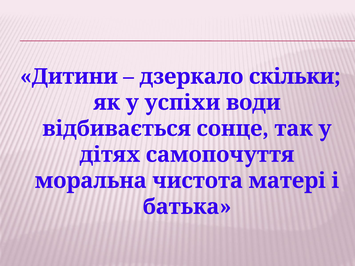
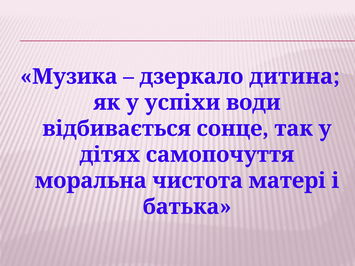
Дитини: Дитини -> Музика
скільки: скільки -> дитина
